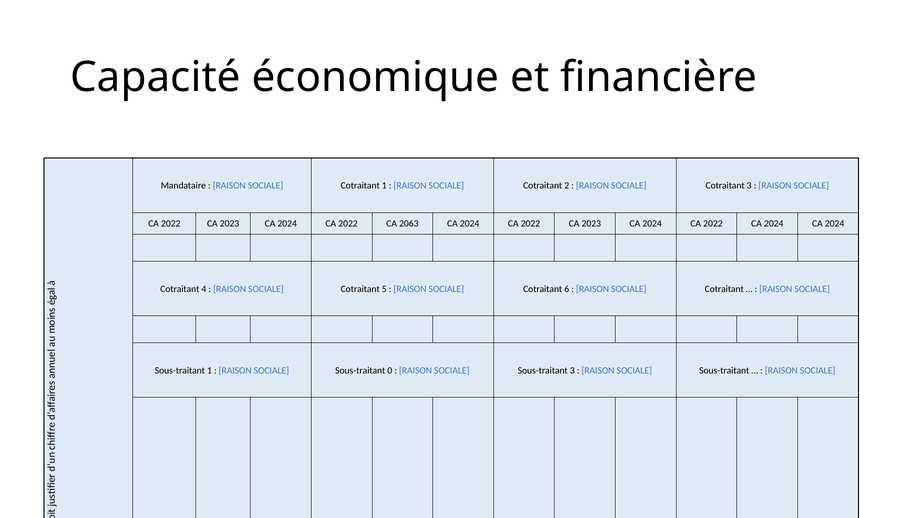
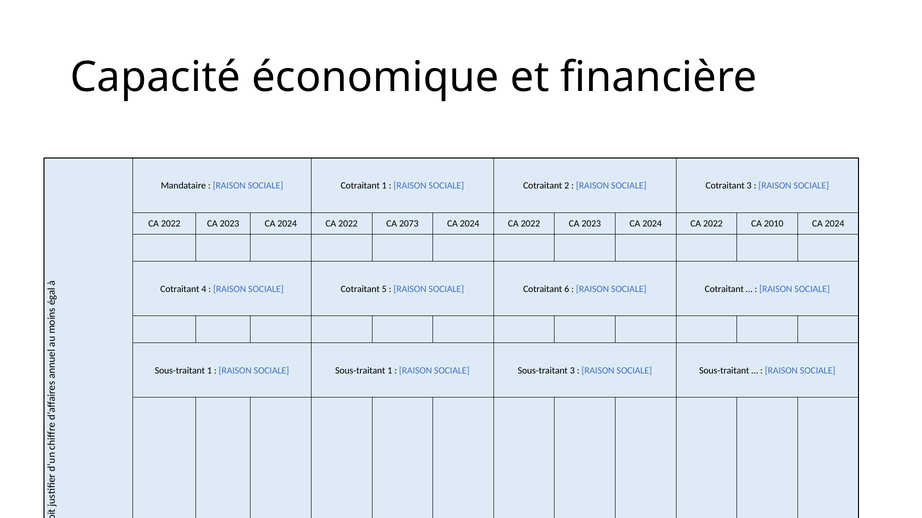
2063: 2063 -> 2073
2022 CA 2024: 2024 -> 2010
0 at (390, 371): 0 -> 1
